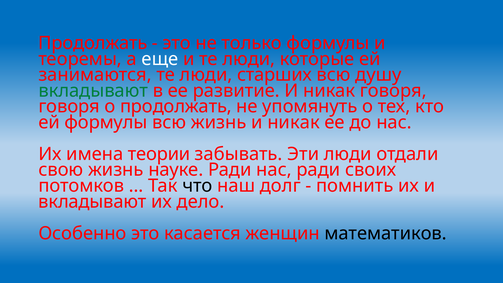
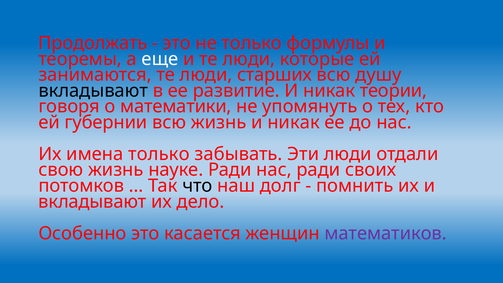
вкладывают at (93, 91) colour: green -> black
никак говоря: говоря -> теории
о продолжать: продолжать -> математики
ей формулы: формулы -> губернии
имена теории: теории -> только
математиков colour: black -> purple
